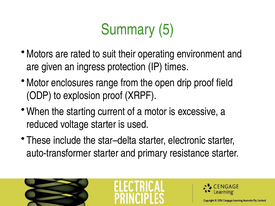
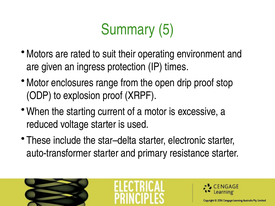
field: field -> stop
